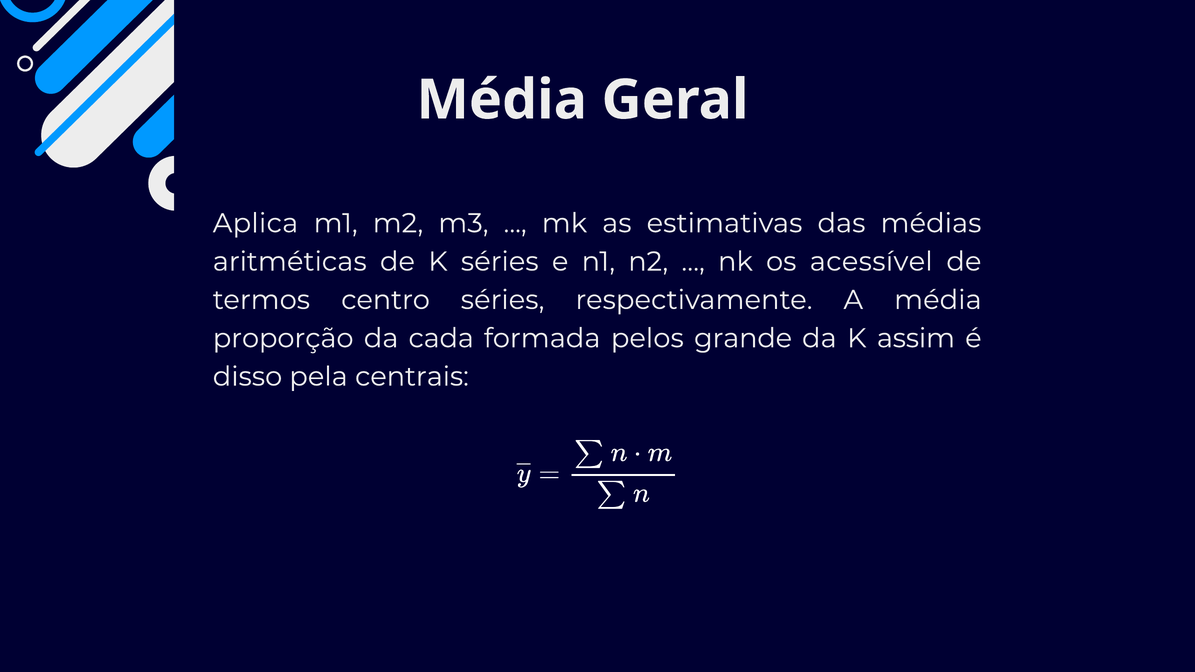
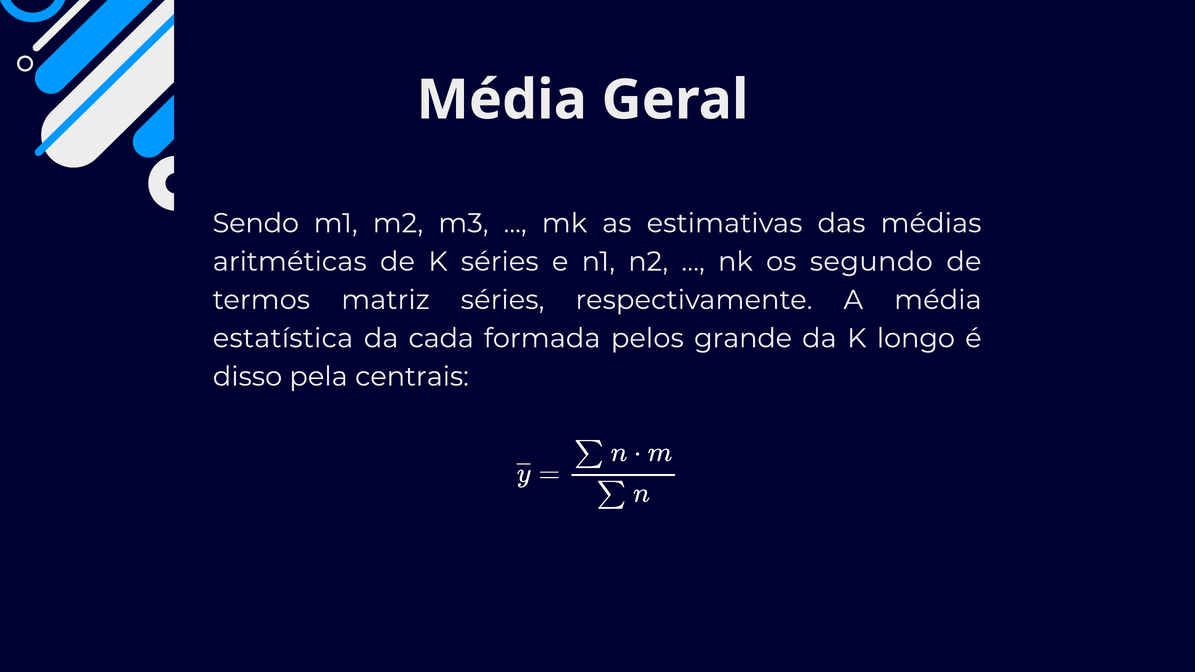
Aplica: Aplica -> Sendo
acessível: acessível -> segundo
centro: centro -> matriz
proporção: proporção -> estatística
assim: assim -> longo
